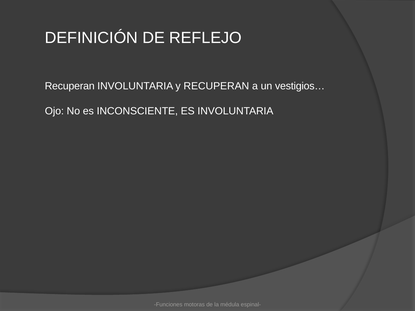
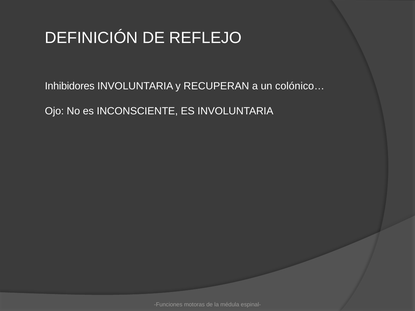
Recuperan at (70, 86): Recuperan -> Inhibidores
vestigios…: vestigios… -> colónico…
